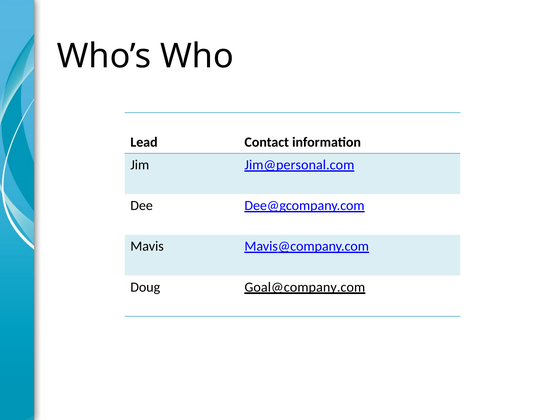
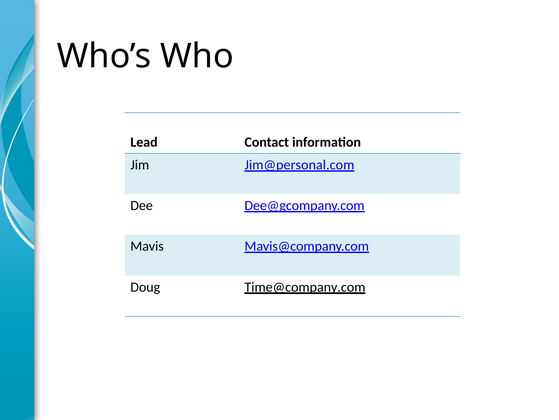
Goal@company.com: Goal@company.com -> Time@company.com
